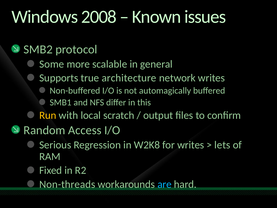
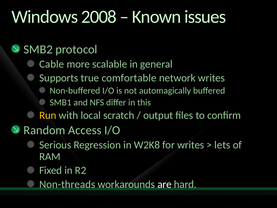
Some: Some -> Cable
architecture: architecture -> comfortable
are colour: light blue -> white
